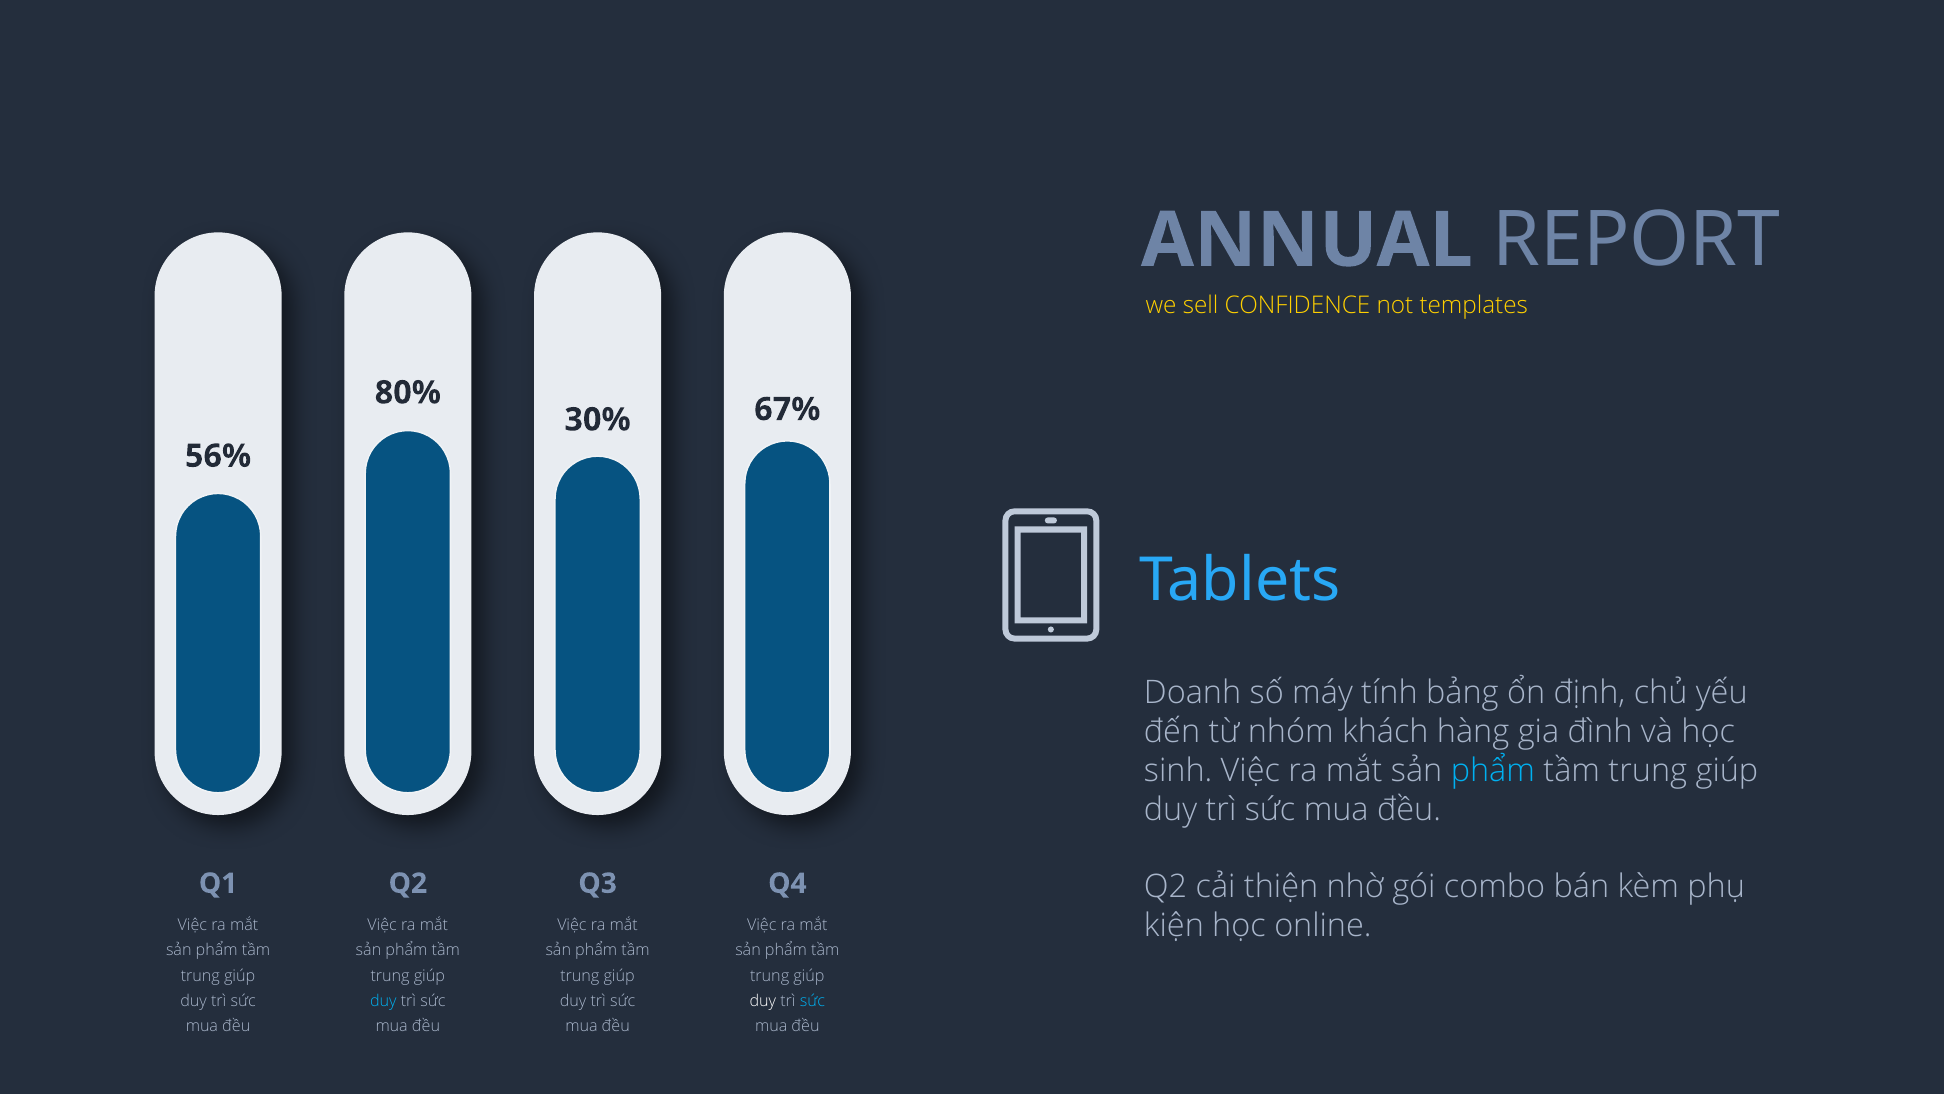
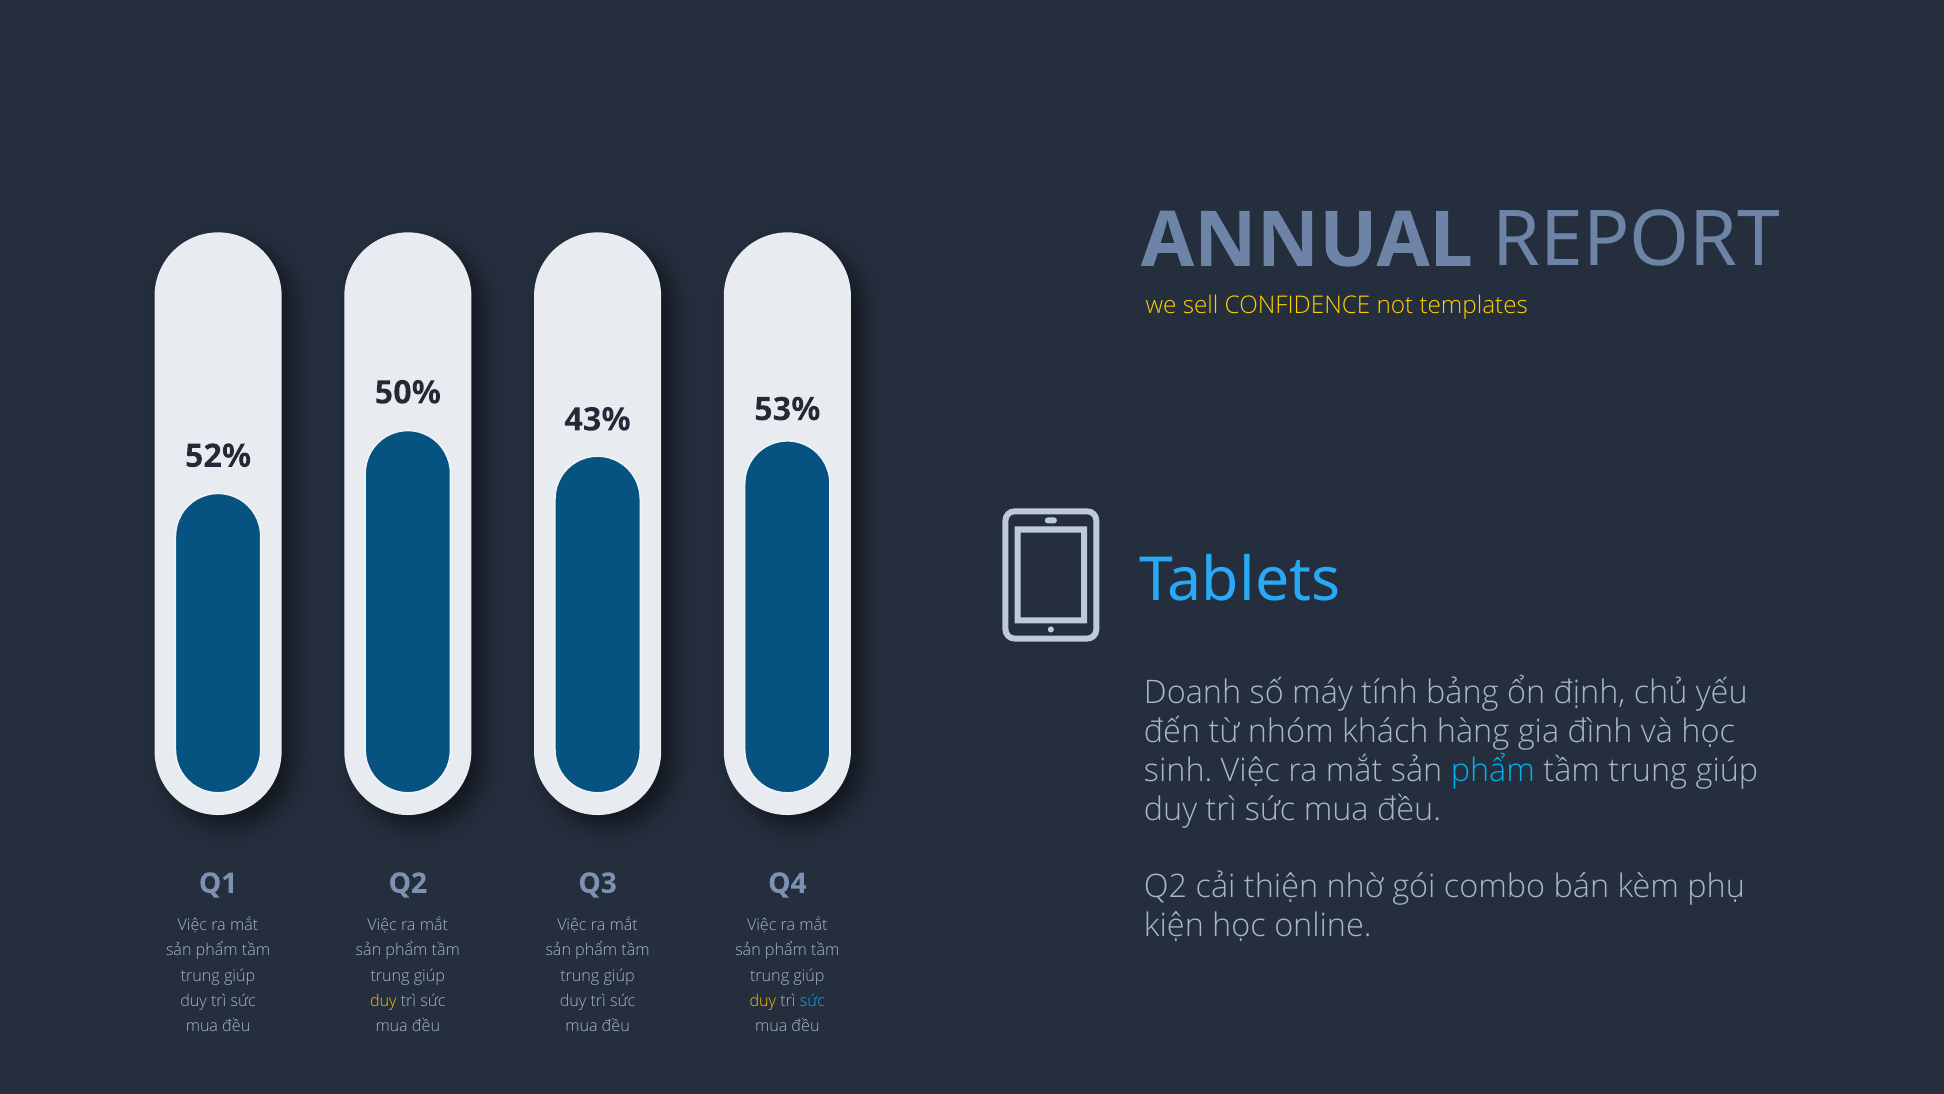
80%: 80% -> 50%
67%: 67% -> 53%
30%: 30% -> 43%
56%: 56% -> 52%
duy at (383, 1001) colour: light blue -> yellow
duy at (763, 1001) colour: white -> yellow
